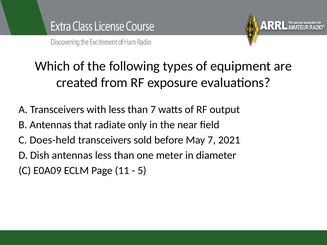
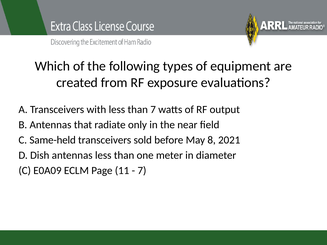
Does-held: Does-held -> Same-held
May 7: 7 -> 8
5 at (142, 171): 5 -> 7
